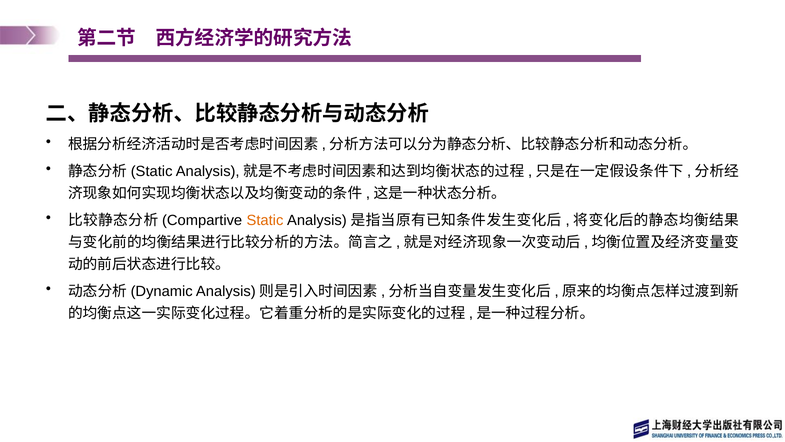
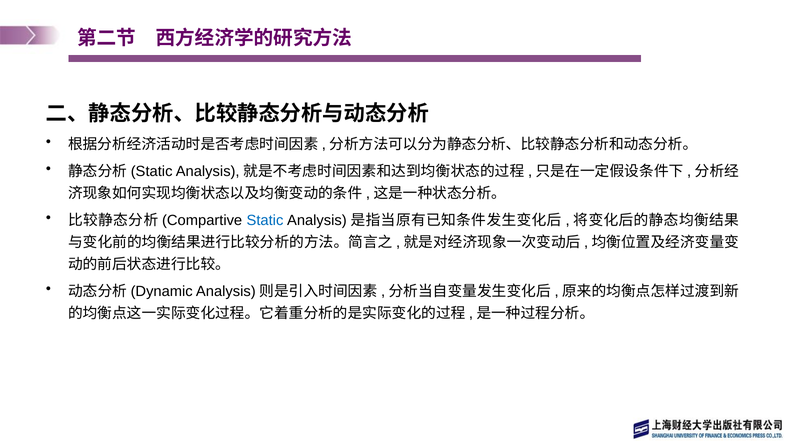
Static colour: orange -> blue
